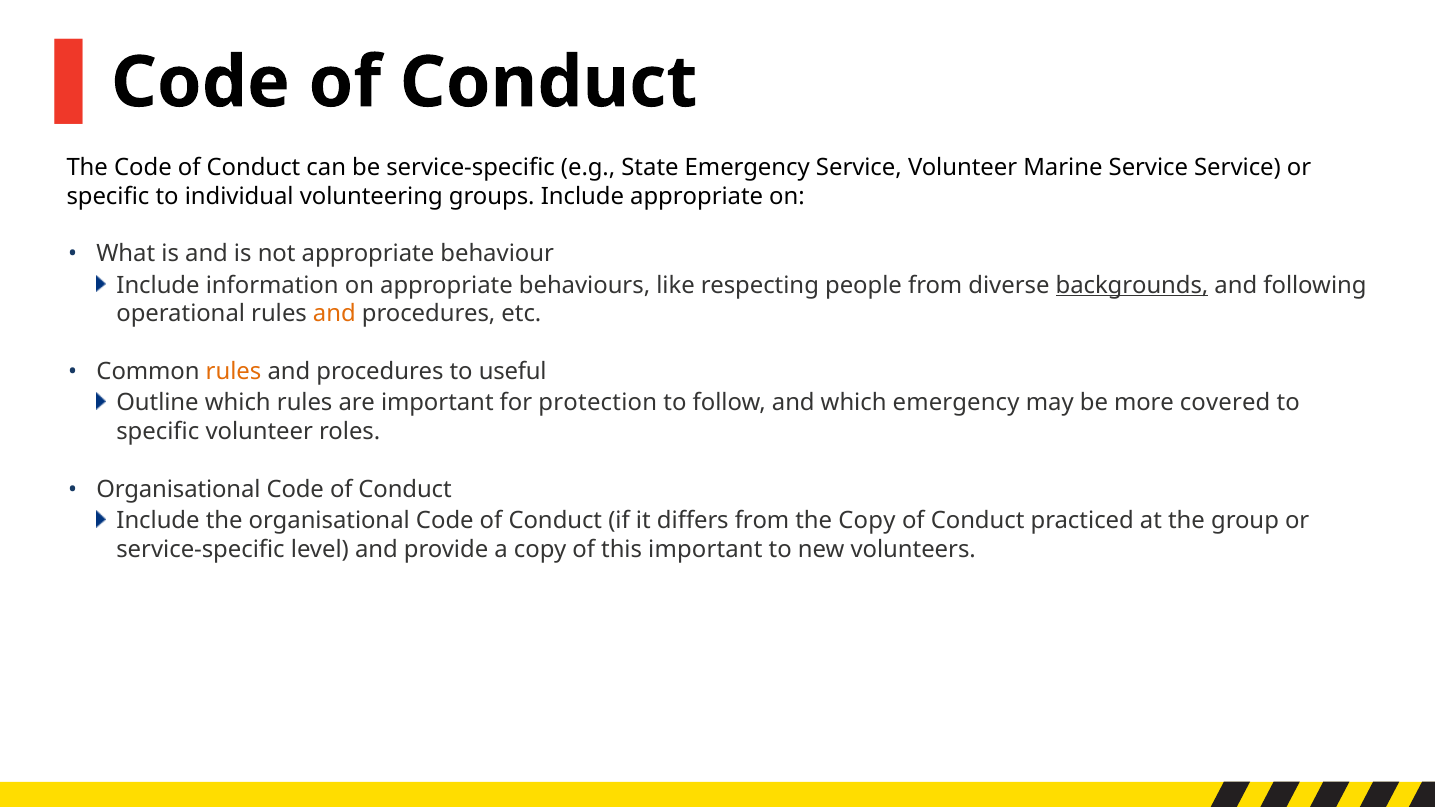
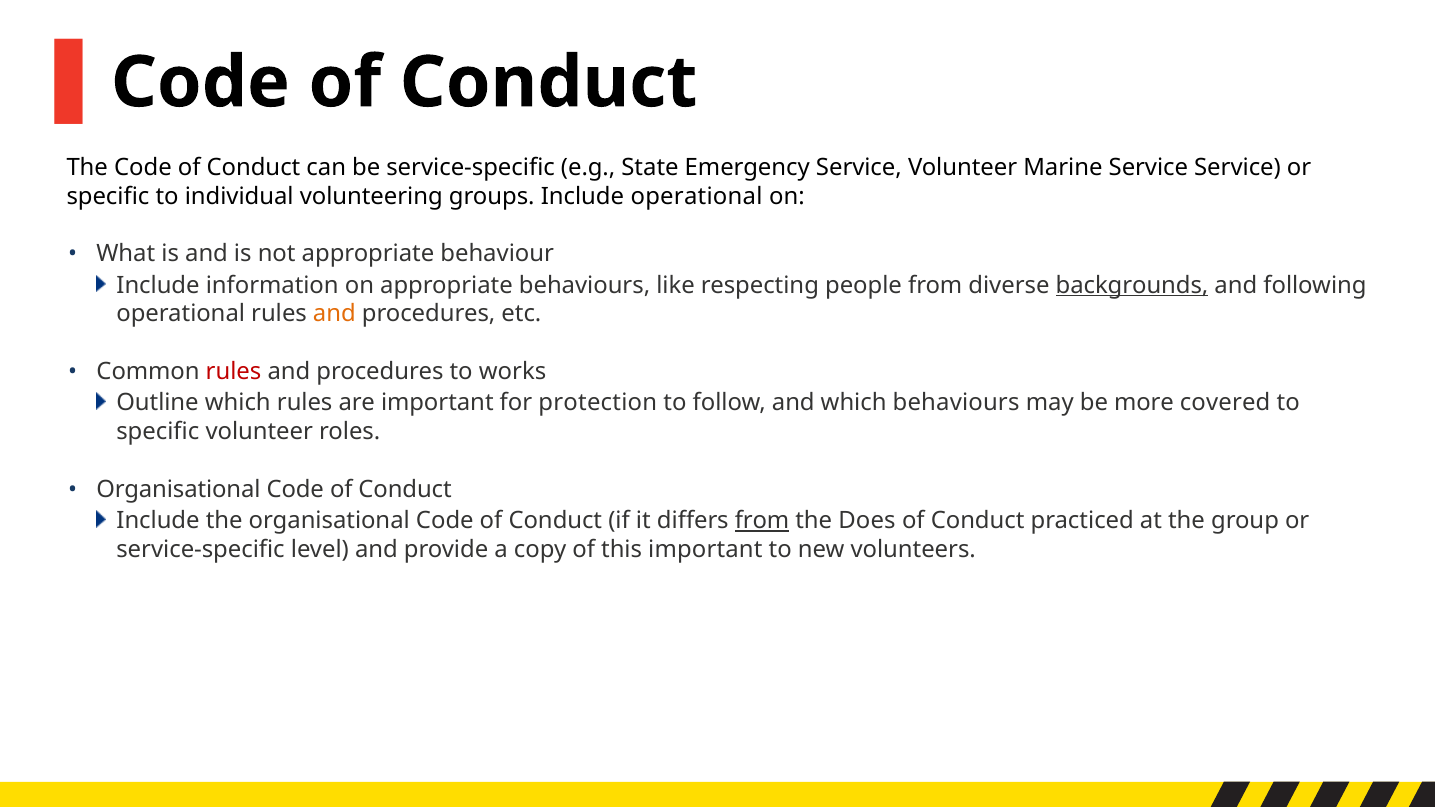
Include appropriate: appropriate -> operational
rules at (234, 372) colour: orange -> red
useful: useful -> works
which emergency: emergency -> behaviours
from at (762, 521) underline: none -> present
the Copy: Copy -> Does
